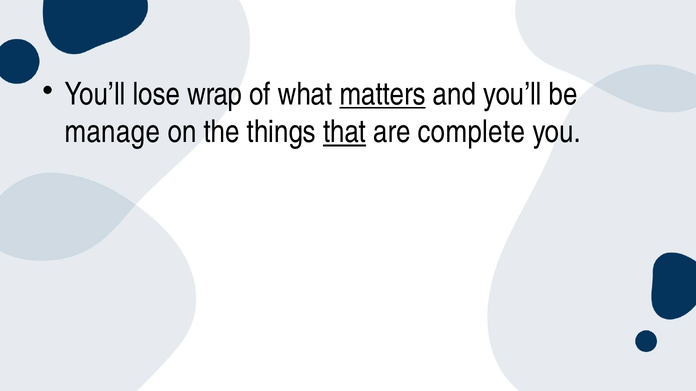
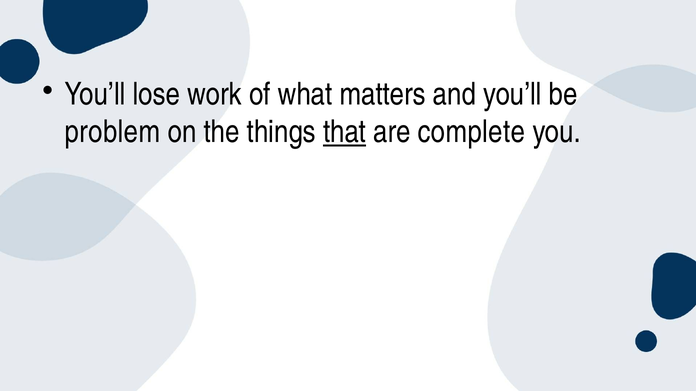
wrap: wrap -> work
matters underline: present -> none
manage: manage -> problem
